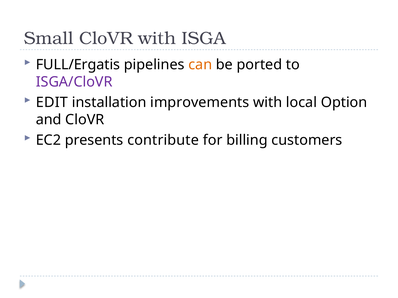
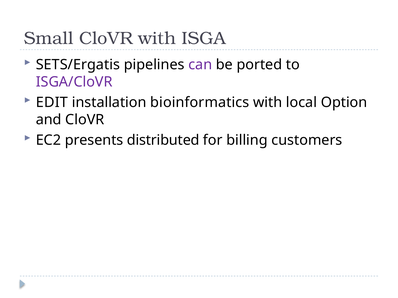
FULL/Ergatis: FULL/Ergatis -> SETS/Ergatis
can colour: orange -> purple
improvements: improvements -> bioinformatics
contribute: contribute -> distributed
